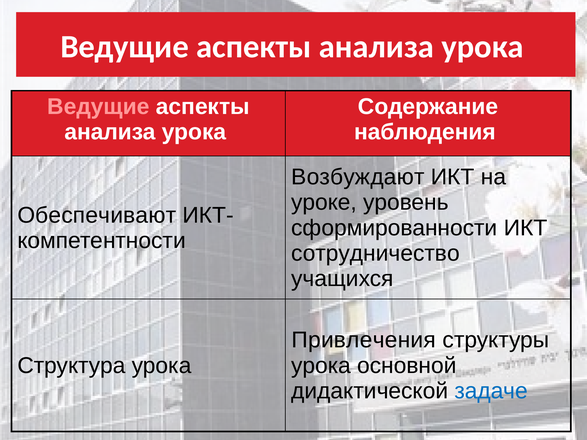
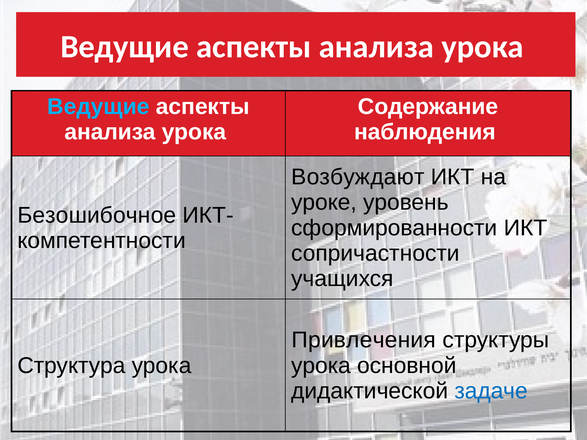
Ведущие at (98, 107) colour: pink -> light blue
Обеспечивают: Обеспечивают -> Безошибочное
сотрудничество: сотрудничество -> сопричастности
